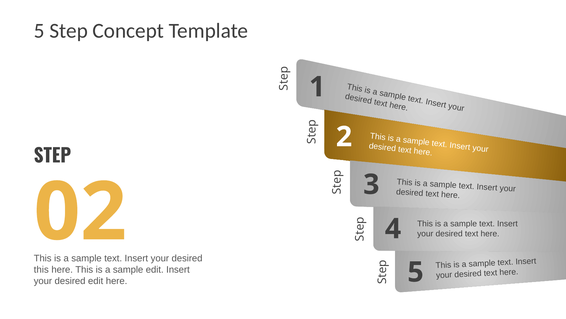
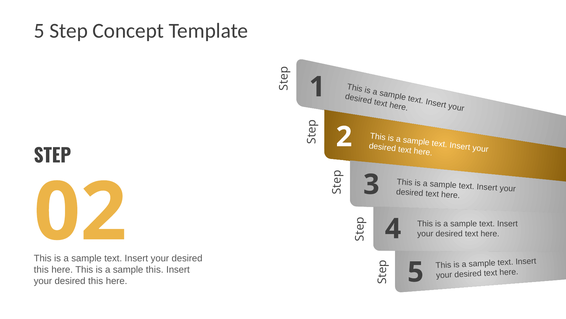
sample edit: edit -> this
edit at (96, 281): edit -> this
